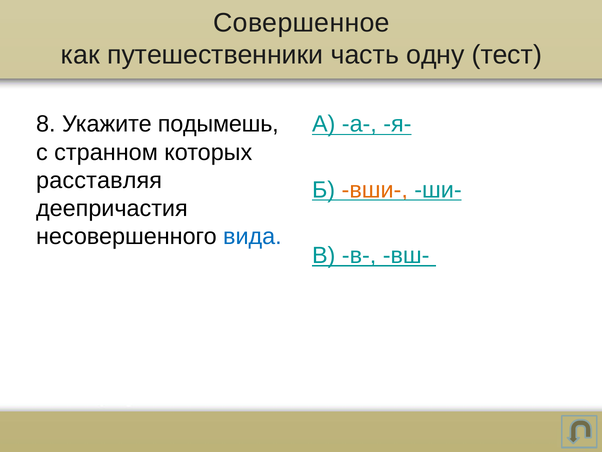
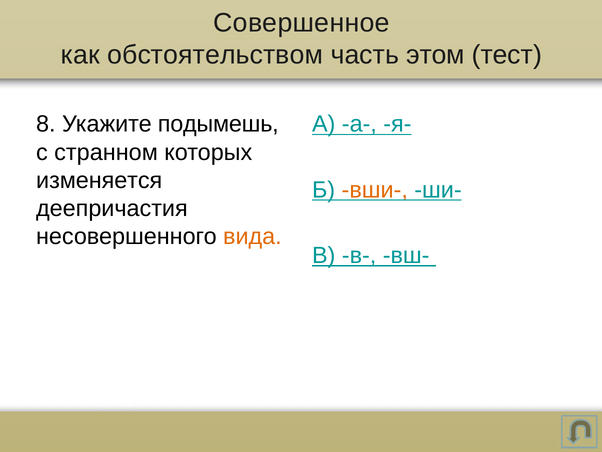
путешественники: путешественники -> обстоятельством
одну: одну -> этом
расставляя: расставляя -> изменяется
вида colour: blue -> orange
